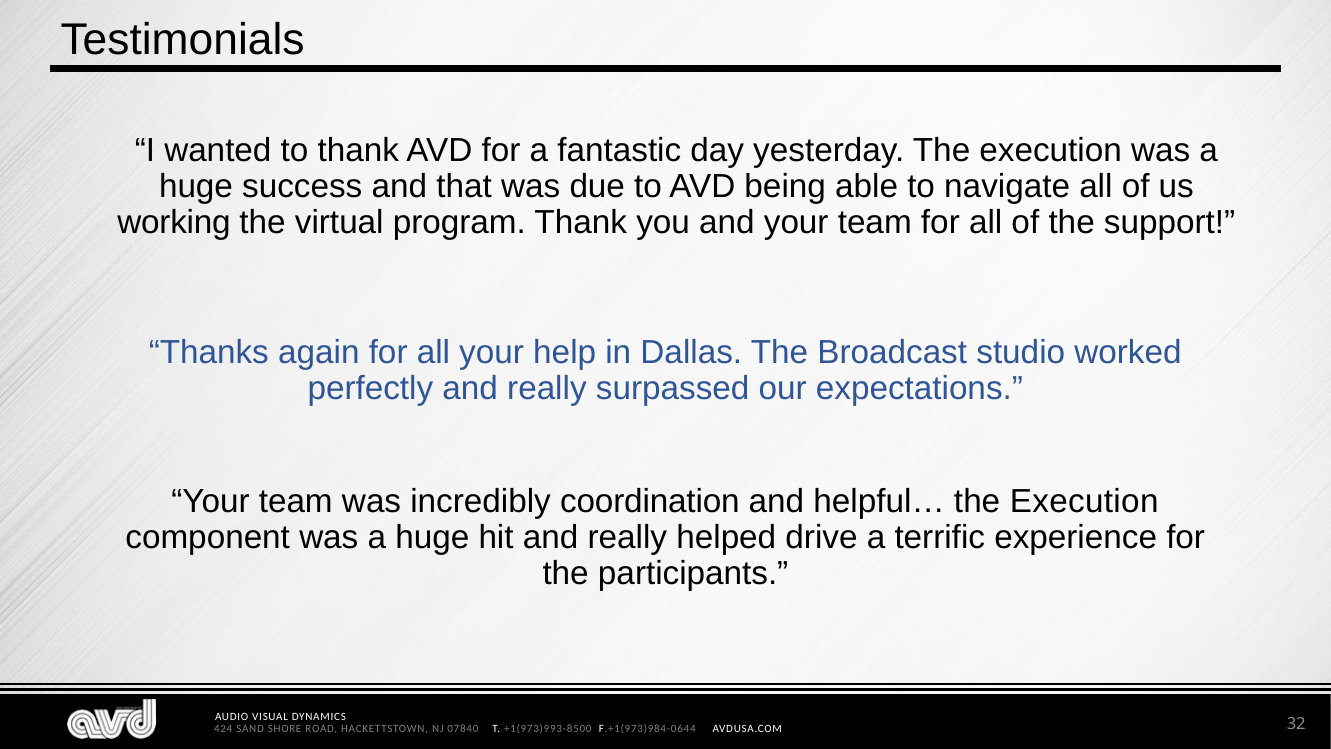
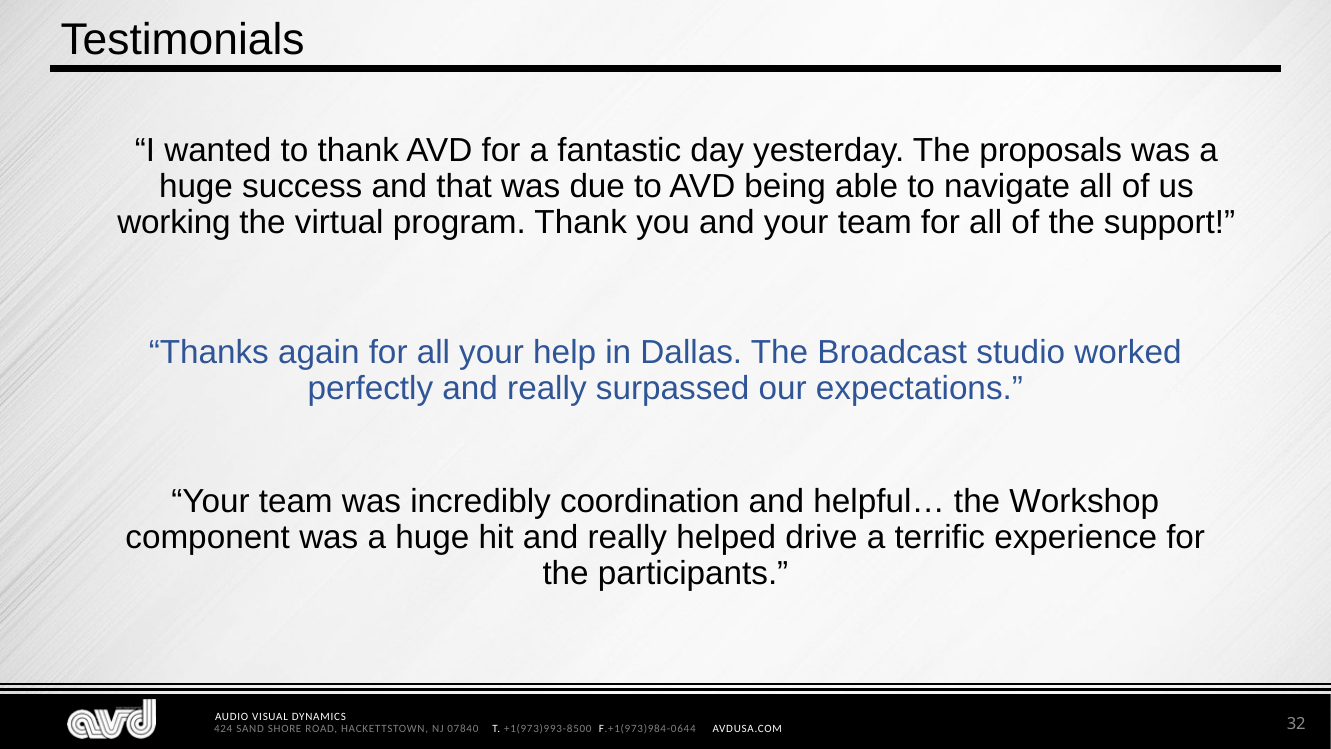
yesterday The execution: execution -> proposals
helpful… the Execution: Execution -> Workshop
